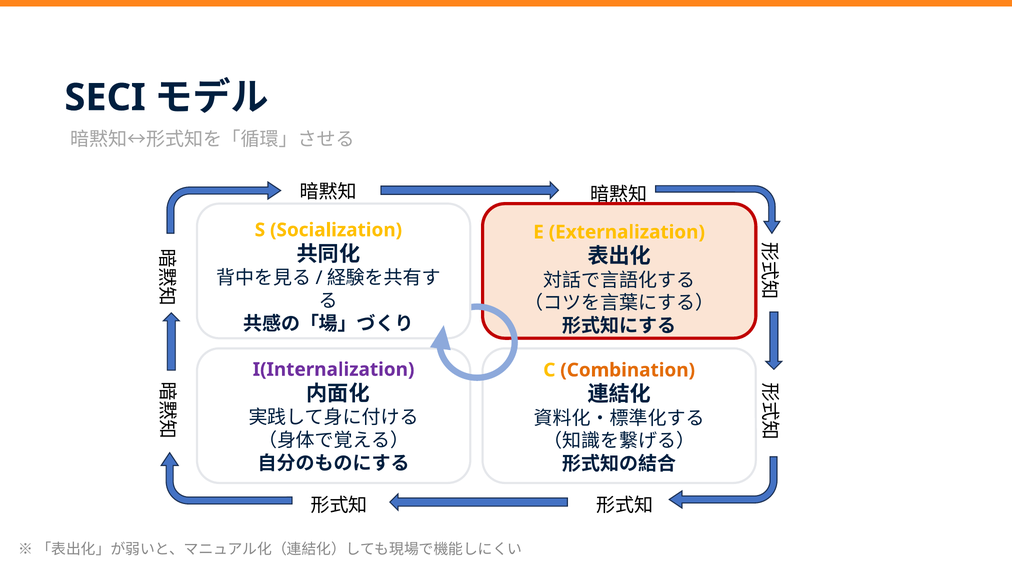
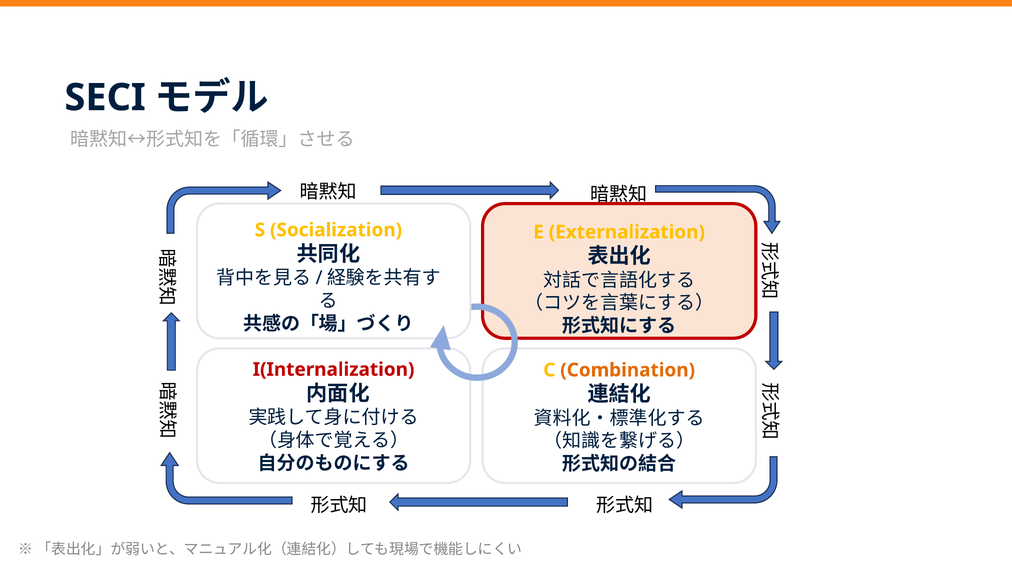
I(Internalization colour: purple -> red
